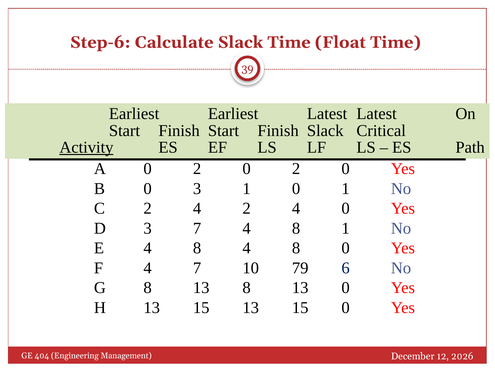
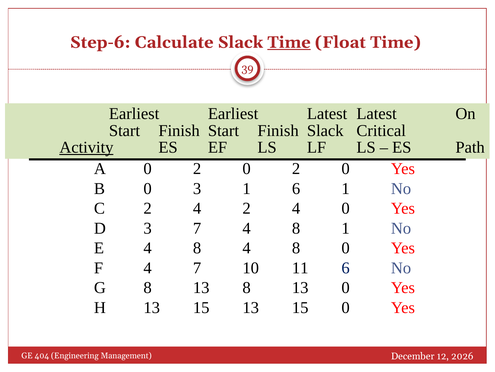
Time at (289, 42) underline: none -> present
1 0: 0 -> 6
79: 79 -> 11
